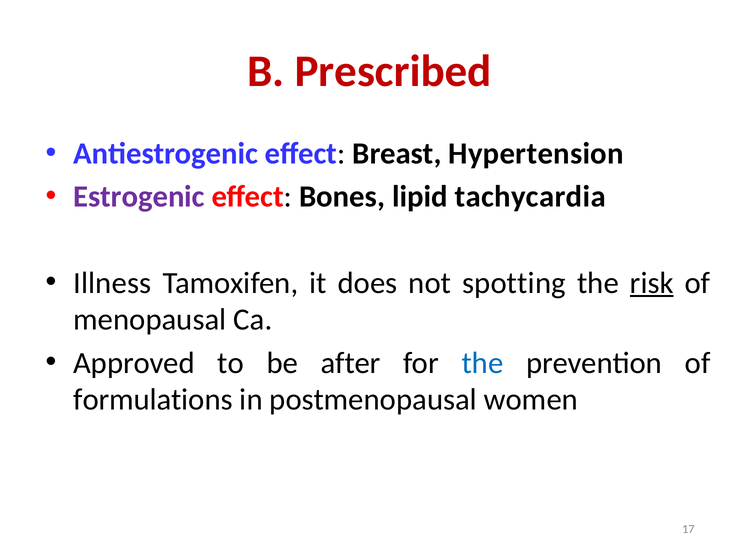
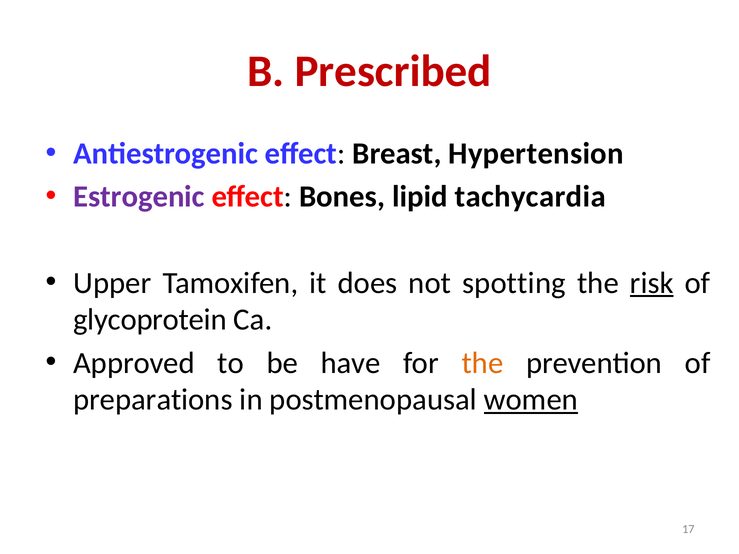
Illness: Illness -> Upper
menopausal: menopausal -> glycoprotein
after: after -> have
the at (482, 363) colour: blue -> orange
formulations: formulations -> preparations
women underline: none -> present
